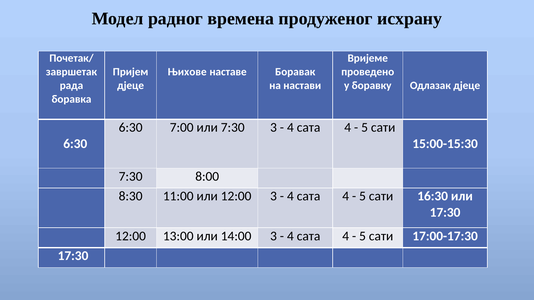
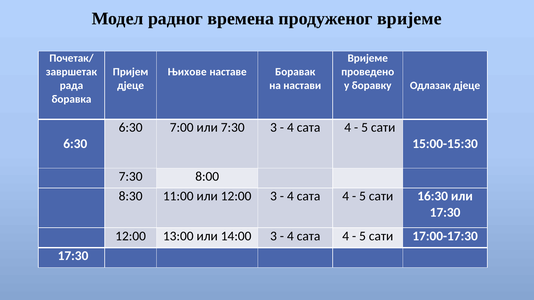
продуженог исхрану: исхрану -> вријеме
